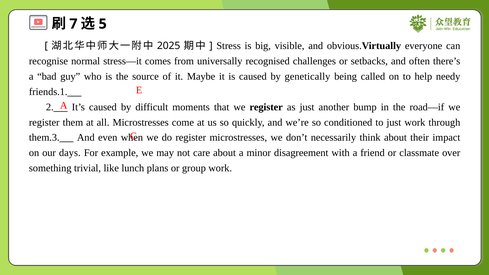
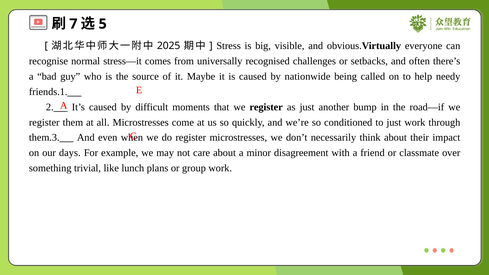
genetically: genetically -> nationwide
